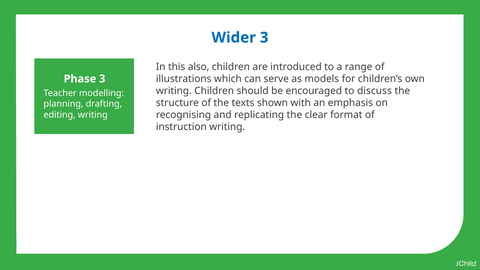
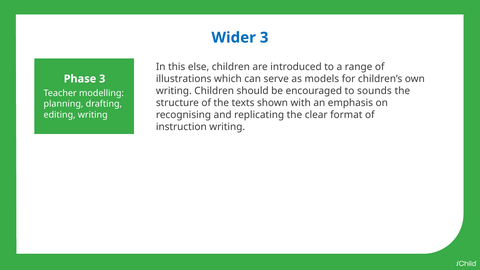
also: also -> else
discuss: discuss -> sounds
